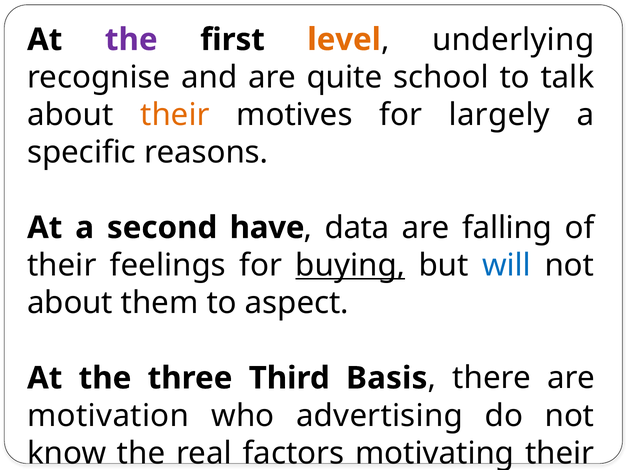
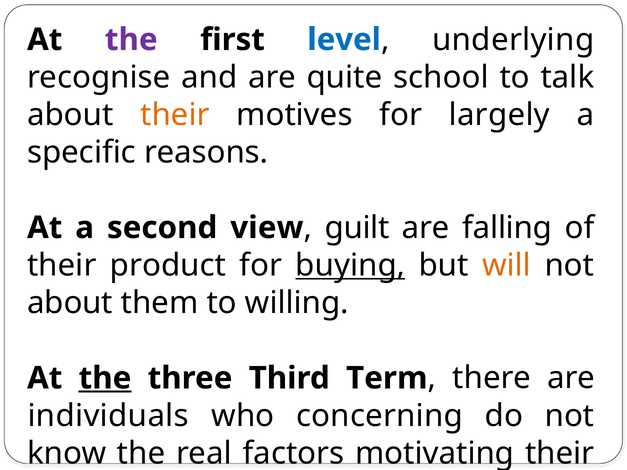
level colour: orange -> blue
have: have -> view
data: data -> guilt
feelings: feelings -> product
will colour: blue -> orange
aspect: aspect -> willing
the at (105, 378) underline: none -> present
Basis: Basis -> Term
motivation: motivation -> individuals
advertising: advertising -> concerning
